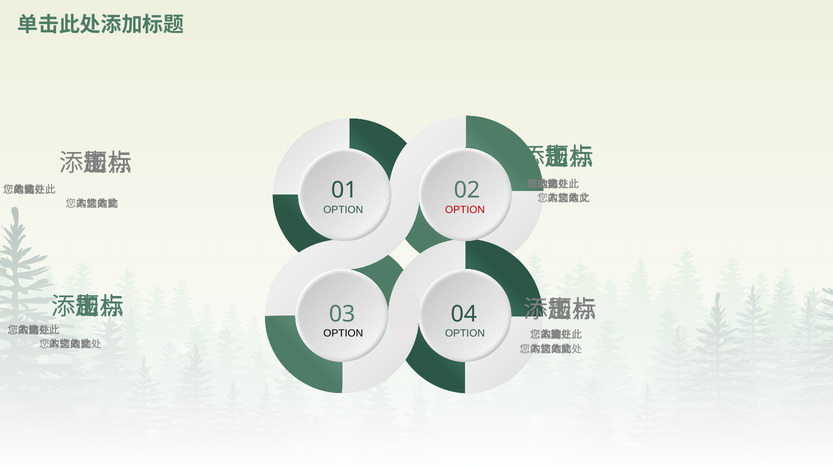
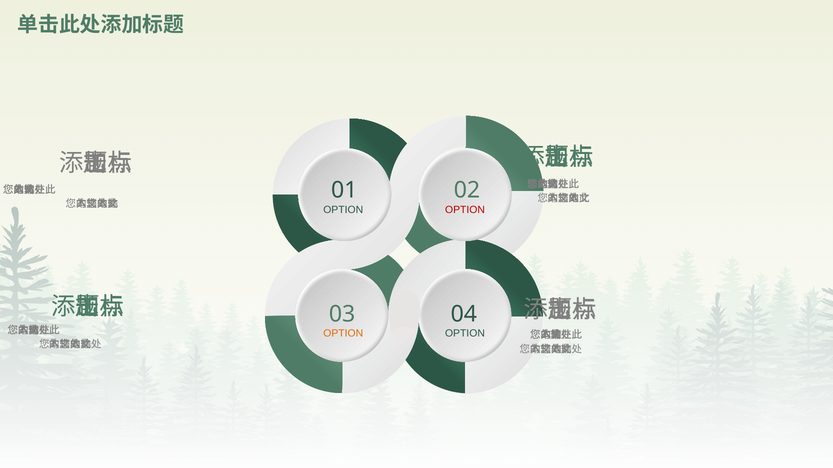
OPTION at (343, 334) colour: black -> orange
